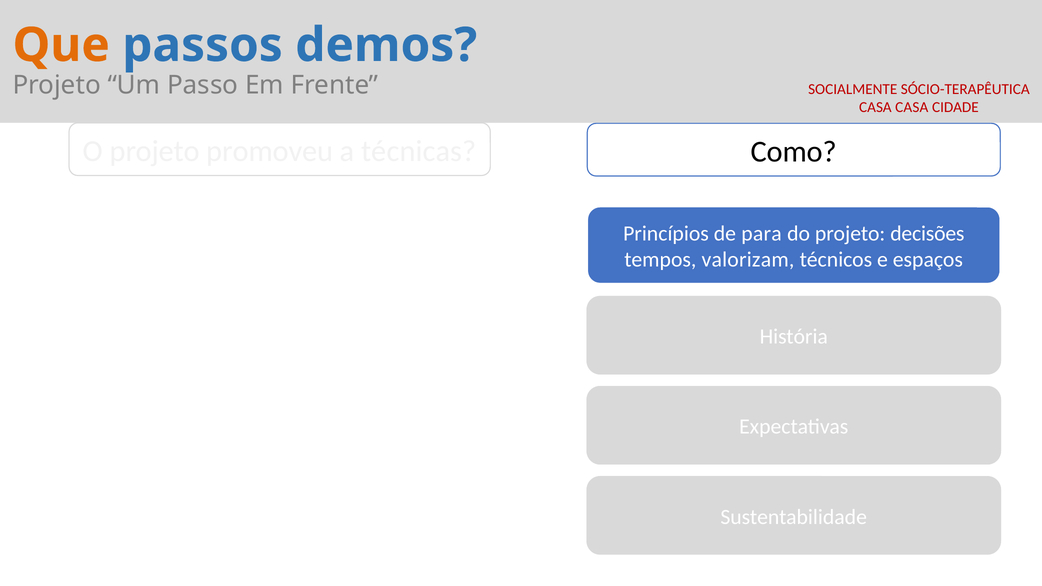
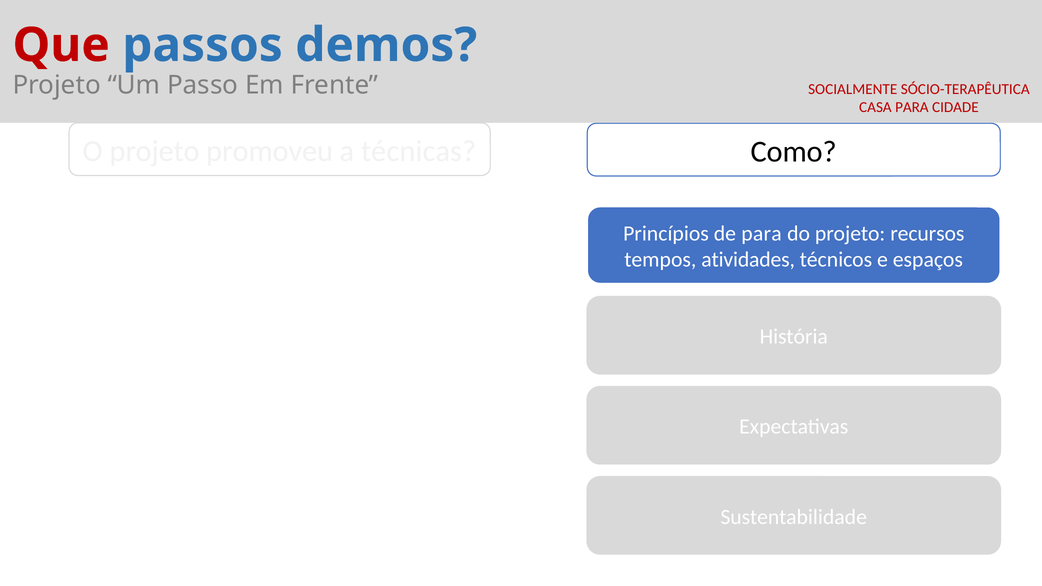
Que colour: orange -> red
CASA CASA: CASA -> PARA
decisões: decisões -> recursos
valorizam: valorizam -> atividades
